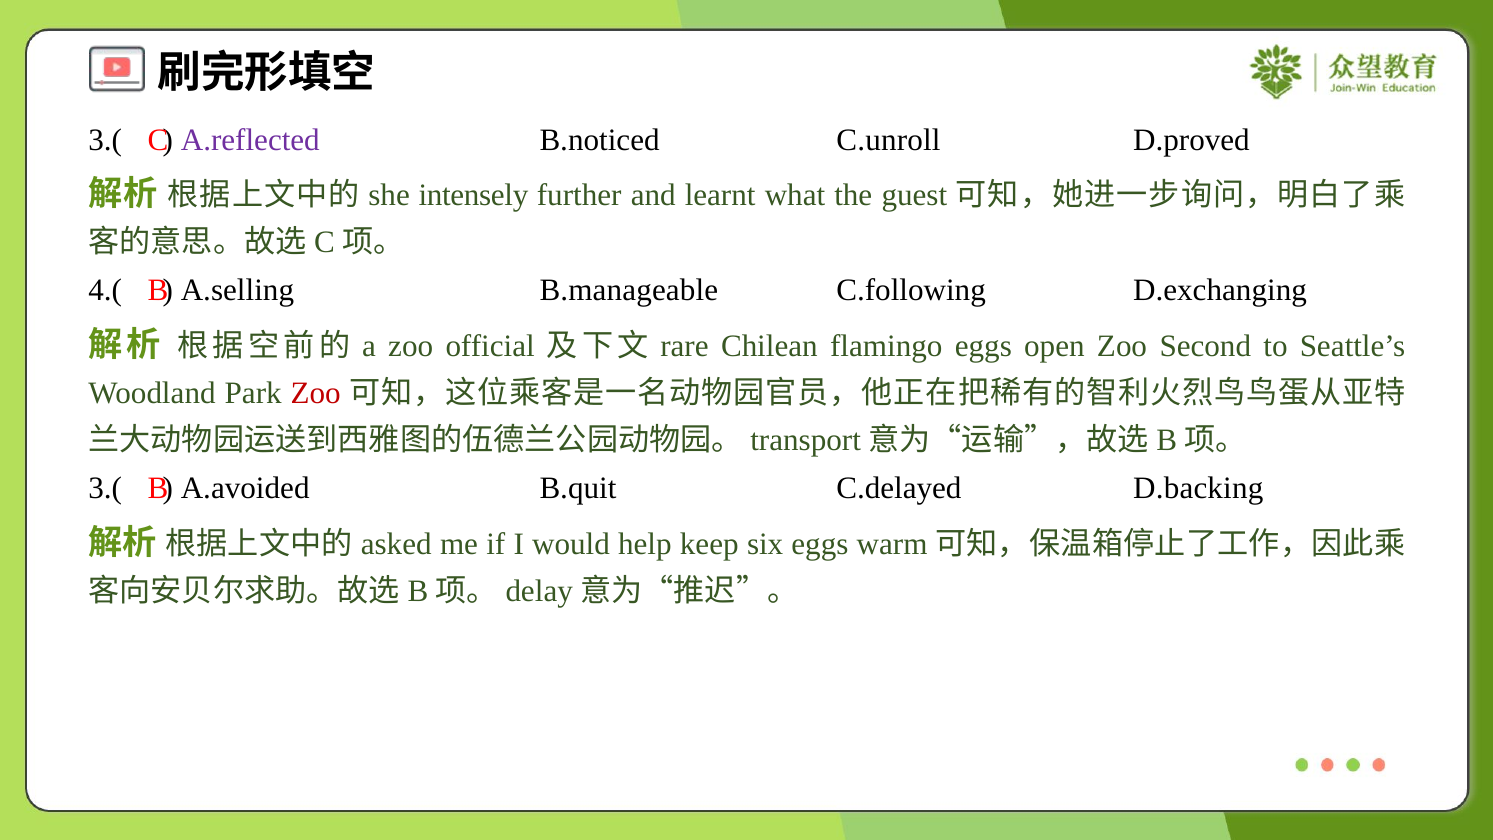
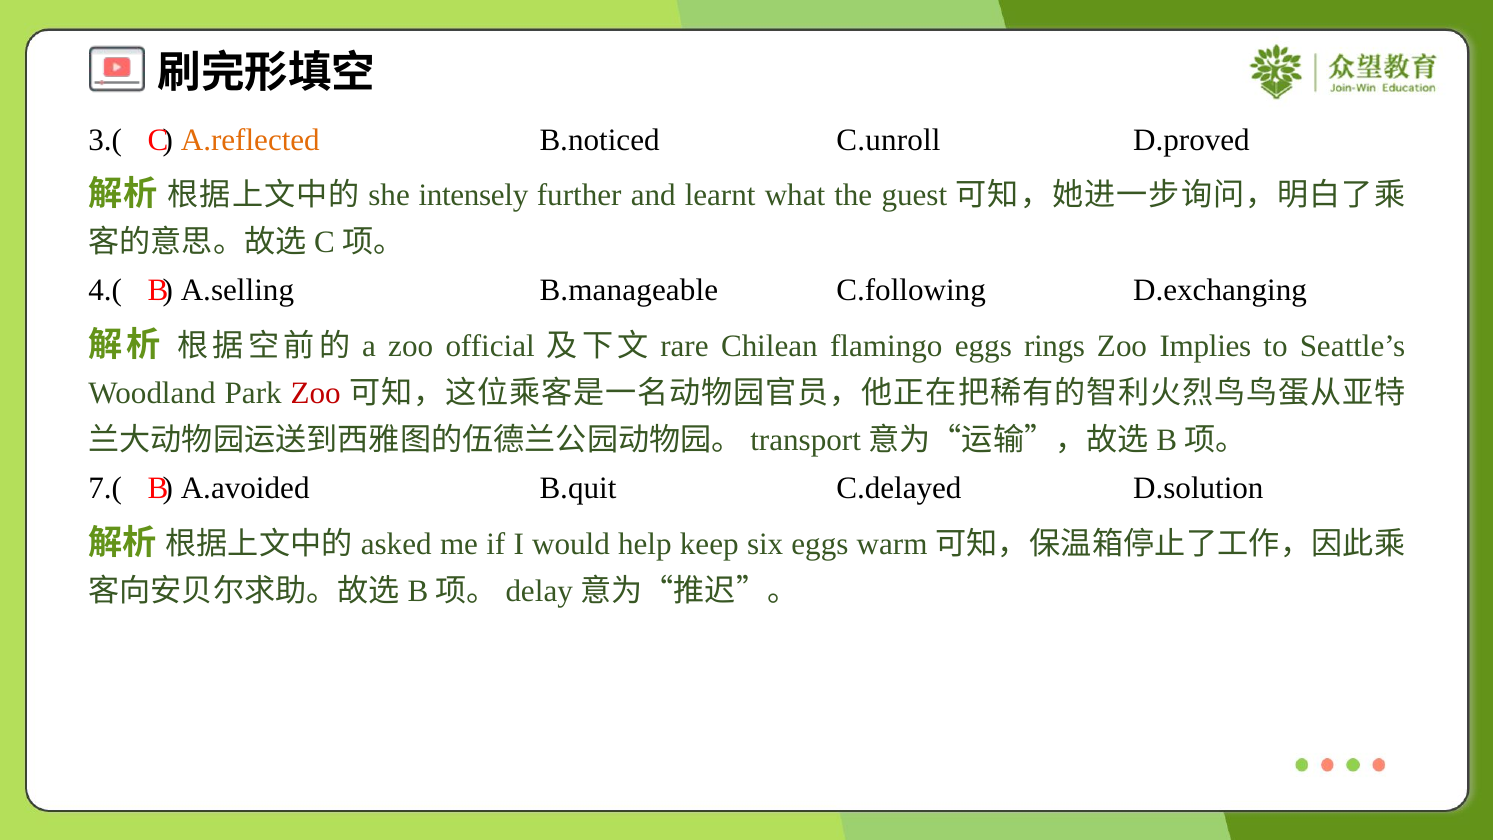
A.reflected colour: purple -> orange
open: open -> rings
Second: Second -> Implies
3.( at (105, 488): 3.( -> 7.(
D.backing: D.backing -> D.solution
